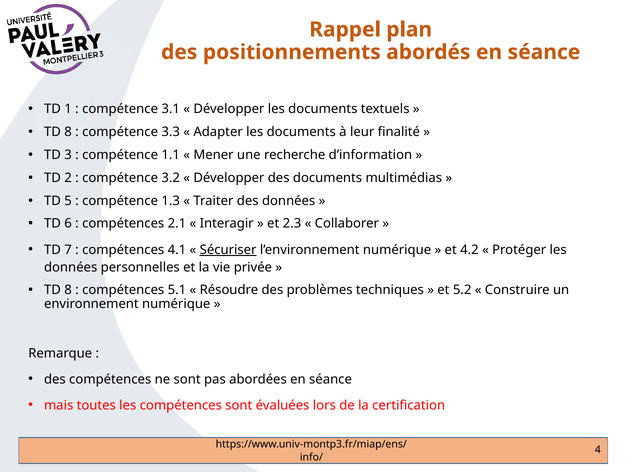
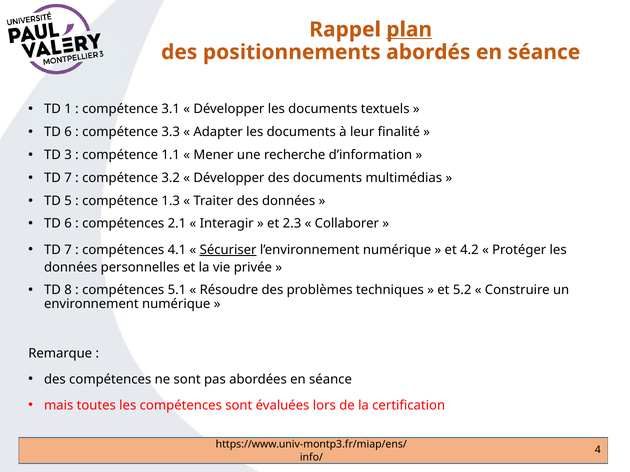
plan underline: none -> present
8 at (68, 132): 8 -> 6
2 at (68, 178): 2 -> 7
